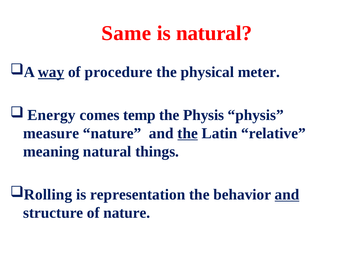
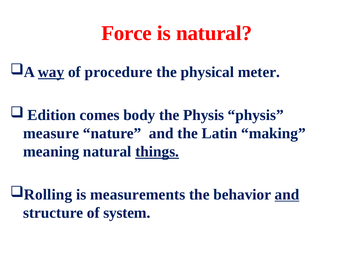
Same: Same -> Force
Energy: Energy -> Edition
temp: temp -> body
the at (188, 133) underline: present -> none
relative: relative -> making
things underline: none -> present
representation: representation -> measurements
of nature: nature -> system
